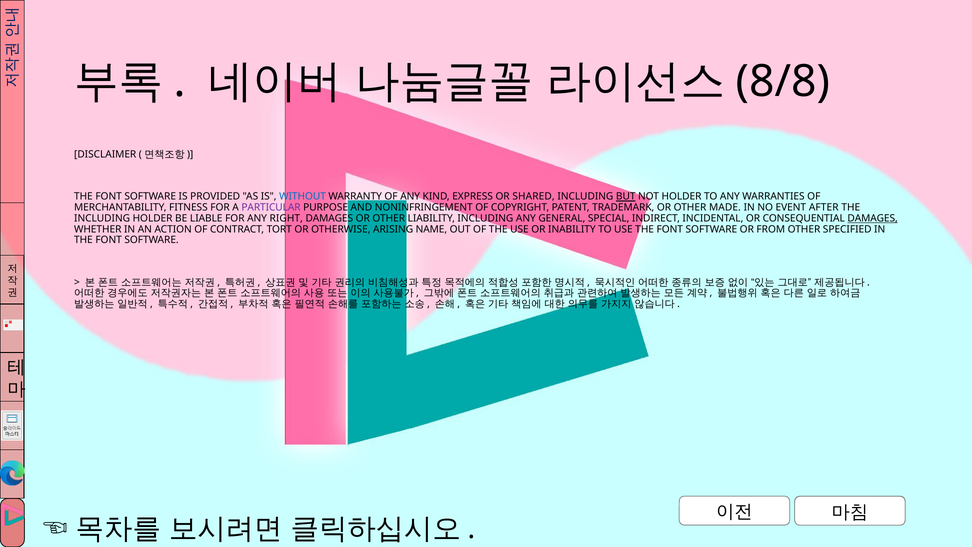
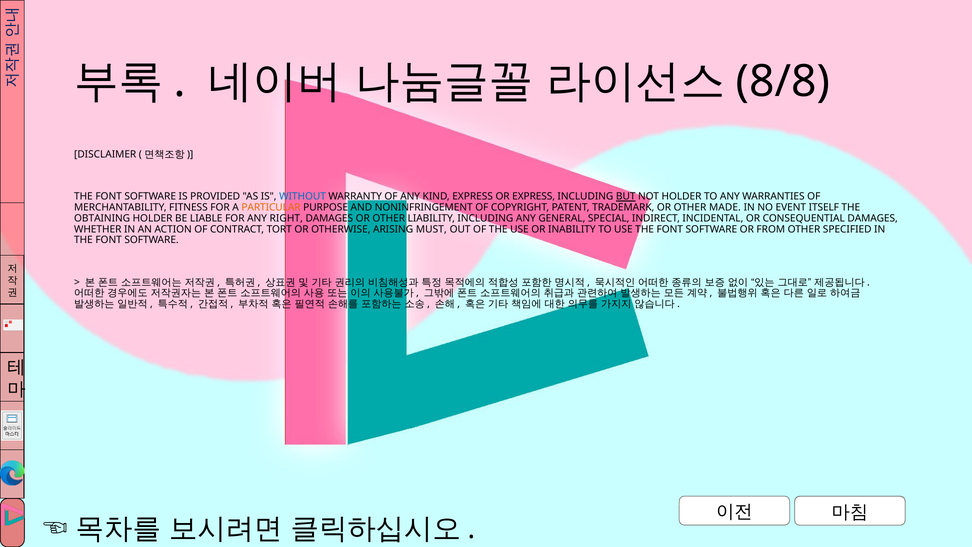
OR SHARED: SHARED -> EXPRESS
PARTICULAR colour: purple -> orange
AFTER: AFTER -> ITSELF
INCLUDING at (102, 218): INCLUDING -> OBTAINING
DAMAGES at (873, 218) underline: present -> none
NAME: NAME -> MUST
